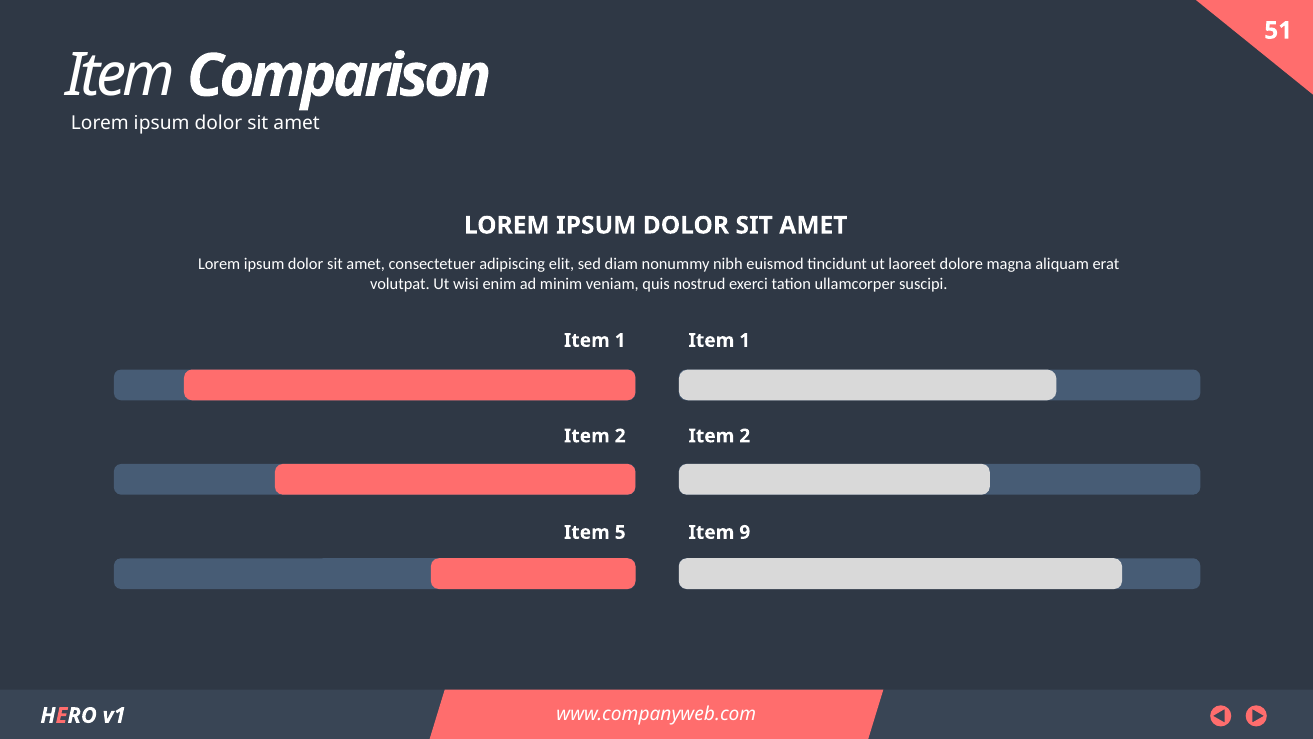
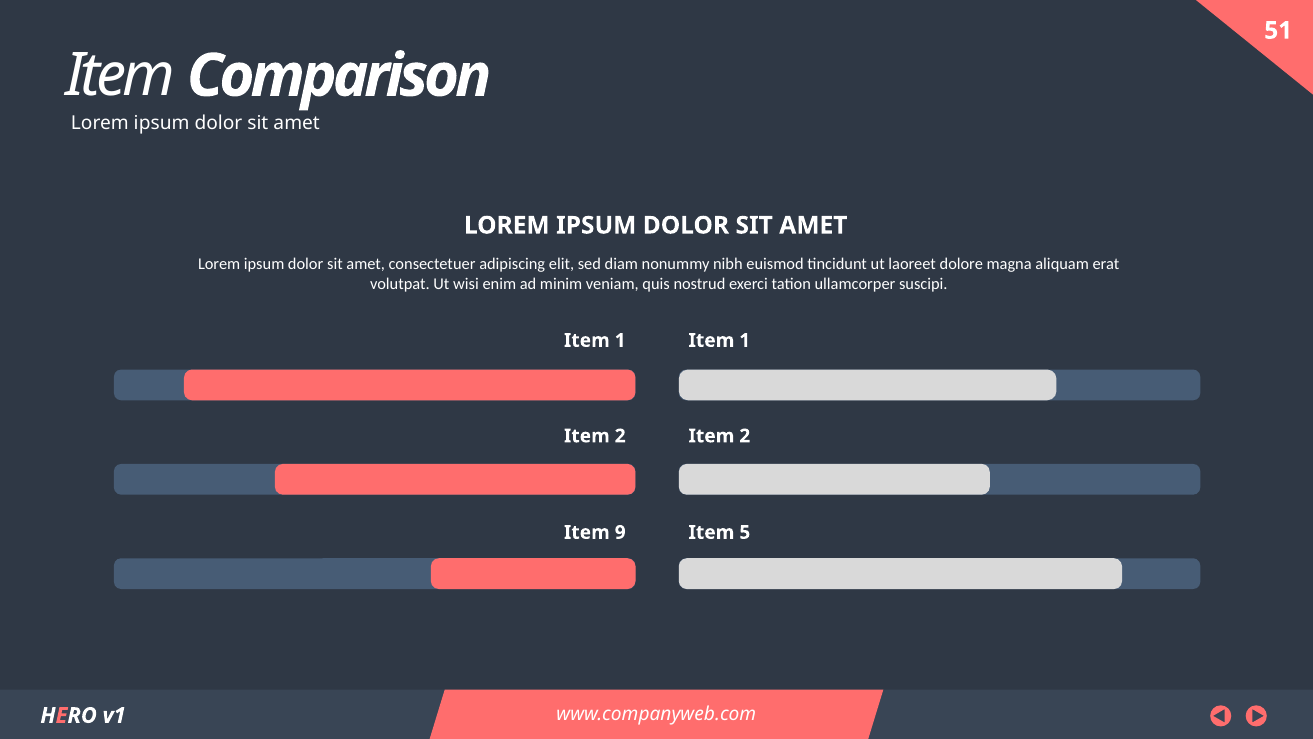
5: 5 -> 9
9: 9 -> 5
